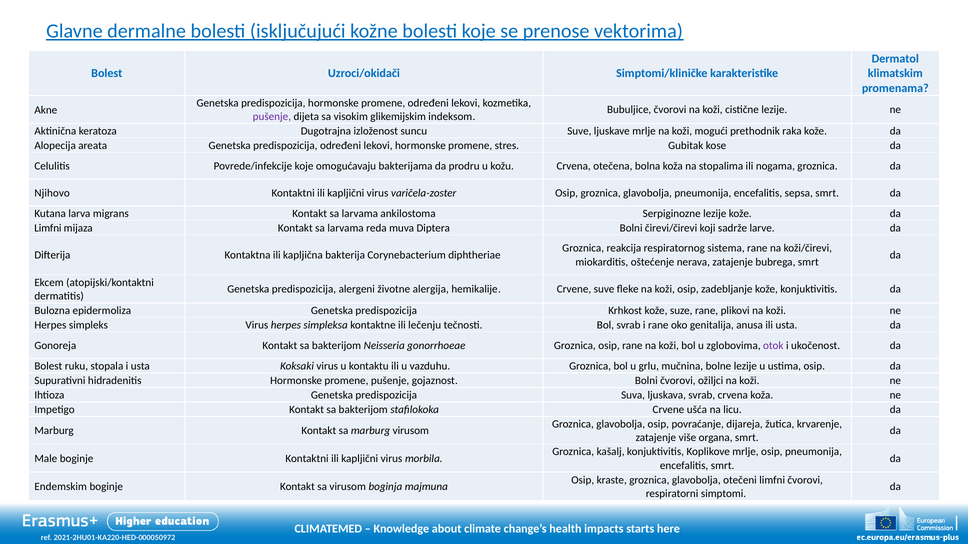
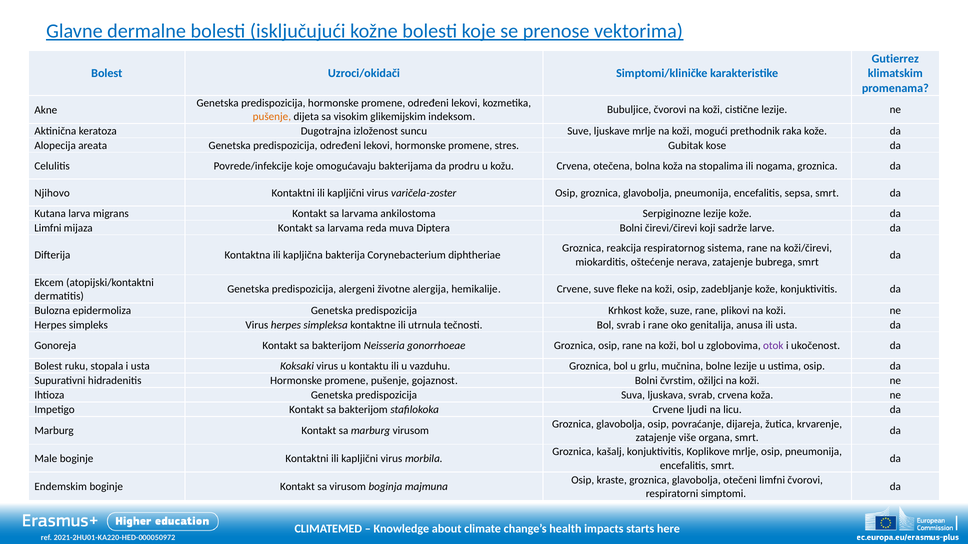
Dermatol: Dermatol -> Gutierrez
pušenje at (272, 117) colour: purple -> orange
lečenju: lečenju -> utrnula
Bolni čvorovi: čvorovi -> čvrstim
ušća: ušća -> ljudi
